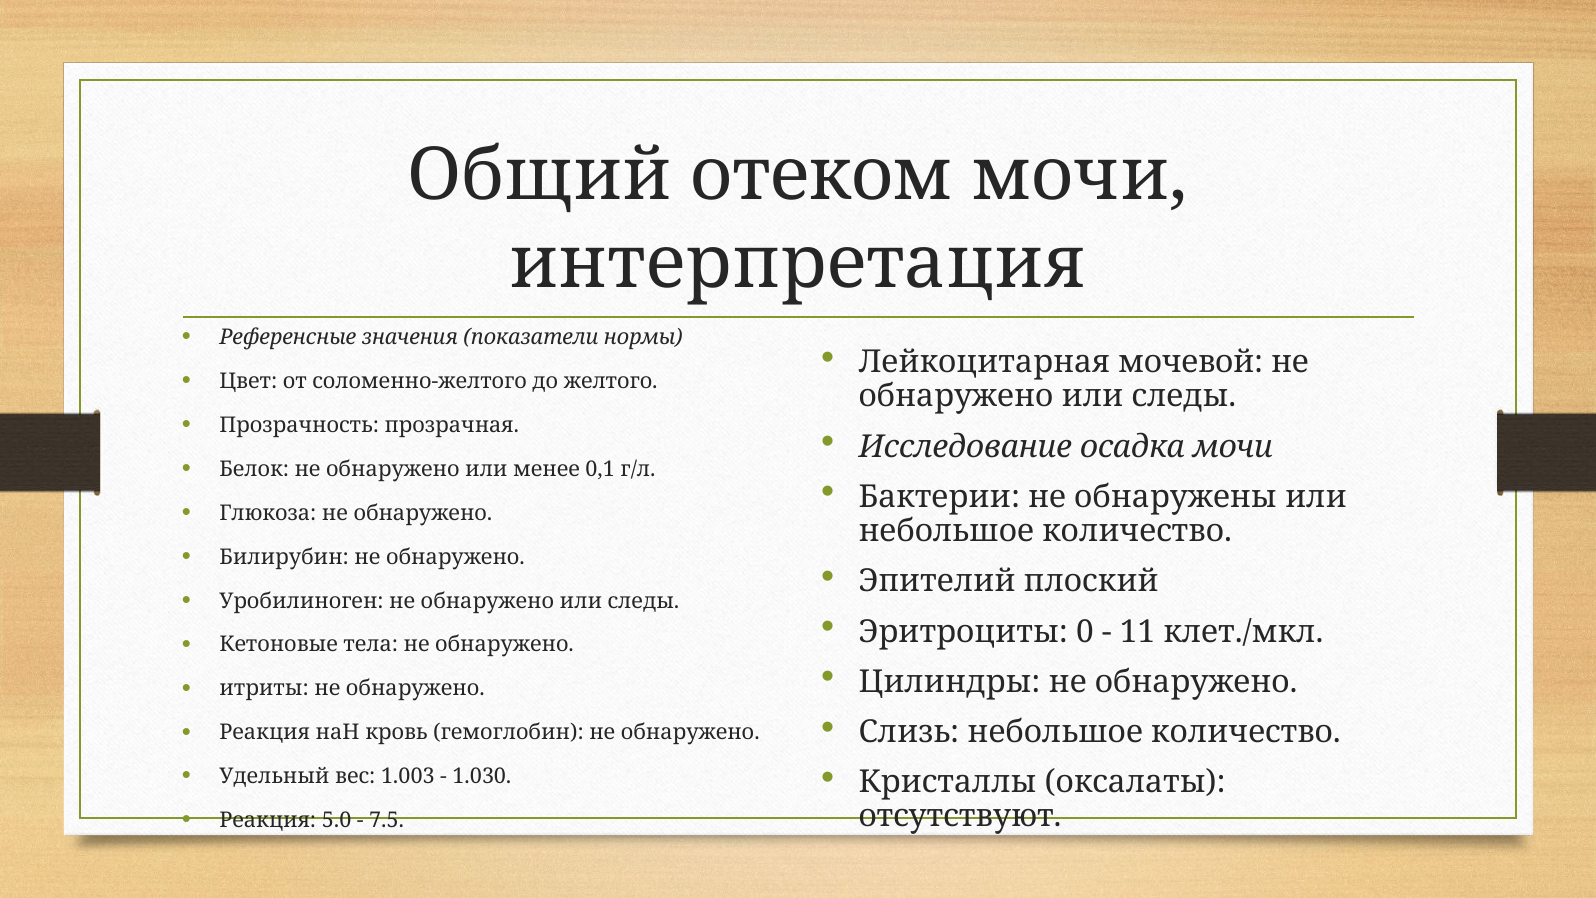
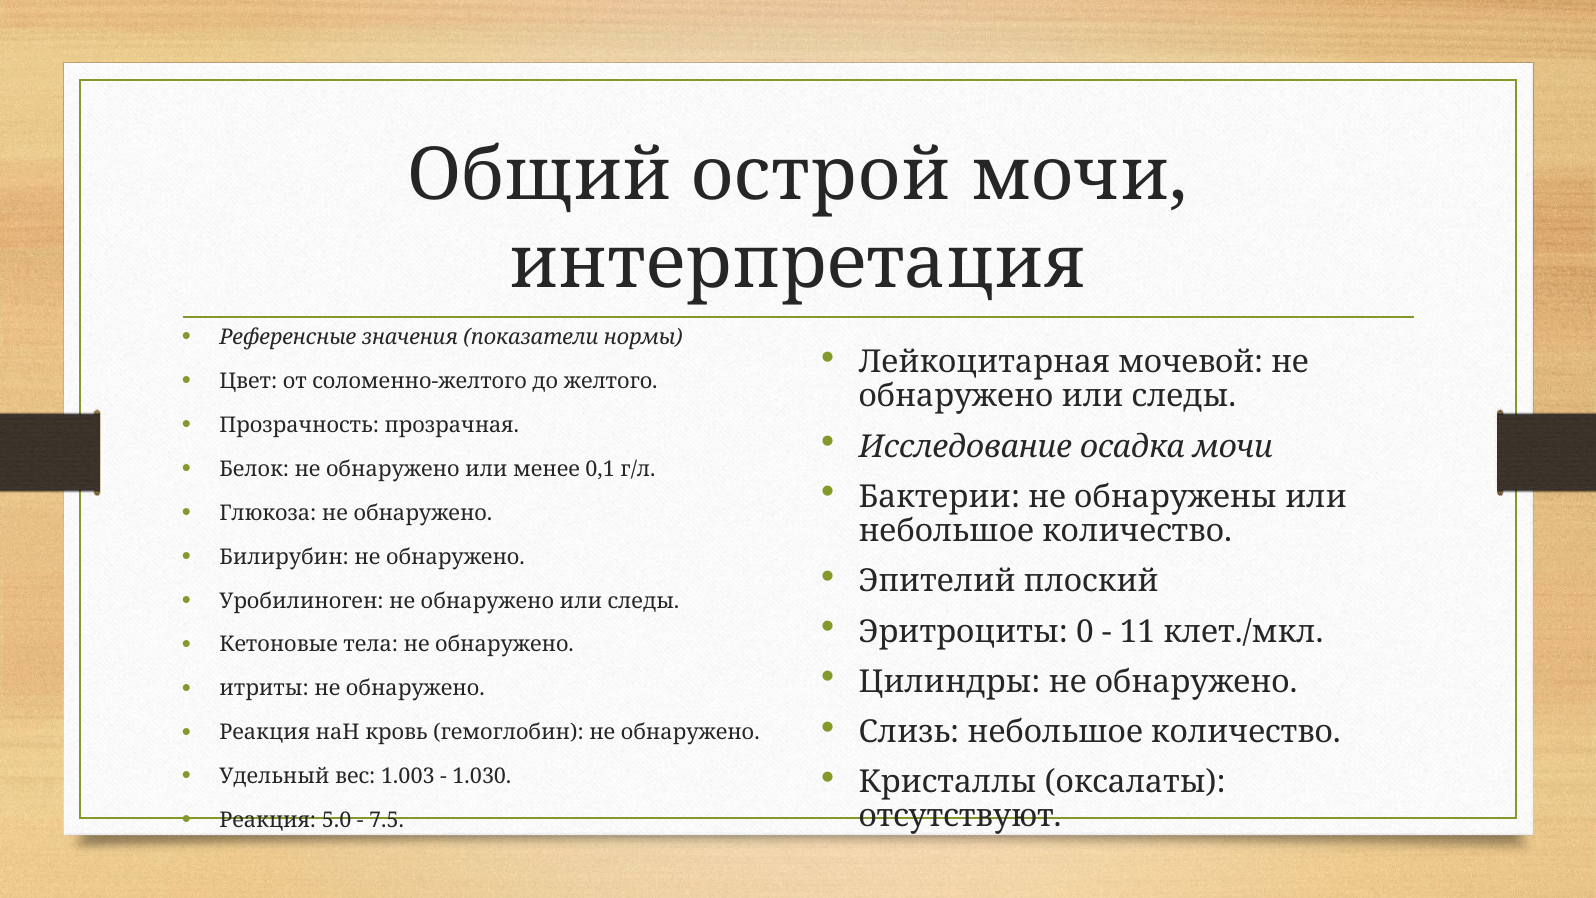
отеком: отеком -> острой
